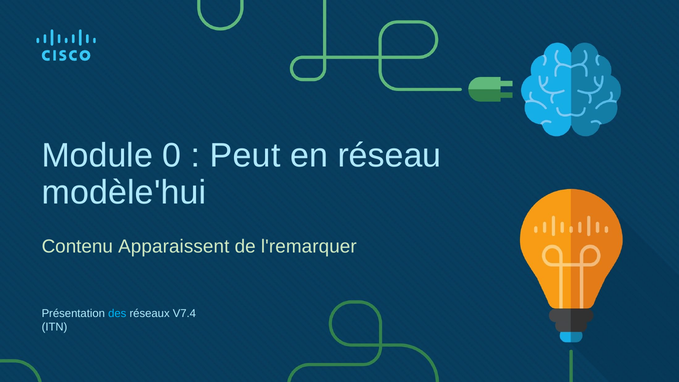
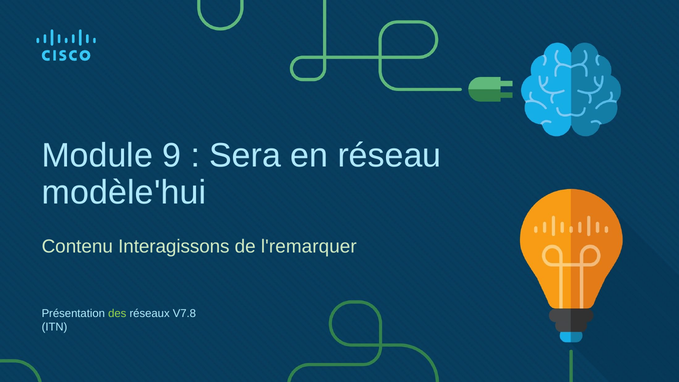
0: 0 -> 9
Peut: Peut -> Sera
Apparaissent: Apparaissent -> Interagissons
des colour: light blue -> light green
V7.4: V7.4 -> V7.8
